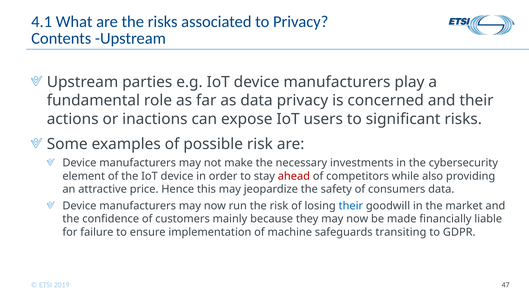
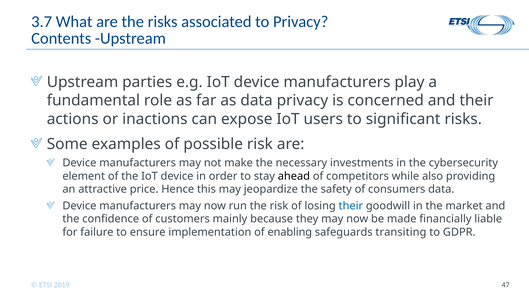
4.1: 4.1 -> 3.7
ahead colour: red -> black
machine: machine -> enabling
